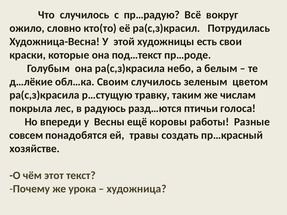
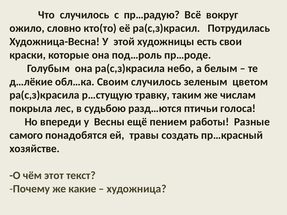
под…текст: под…текст -> под…роль
радуюсь: радуюсь -> судьбою
коровы: коровы -> пением
совсем: совсем -> самого
урока: урока -> какие
